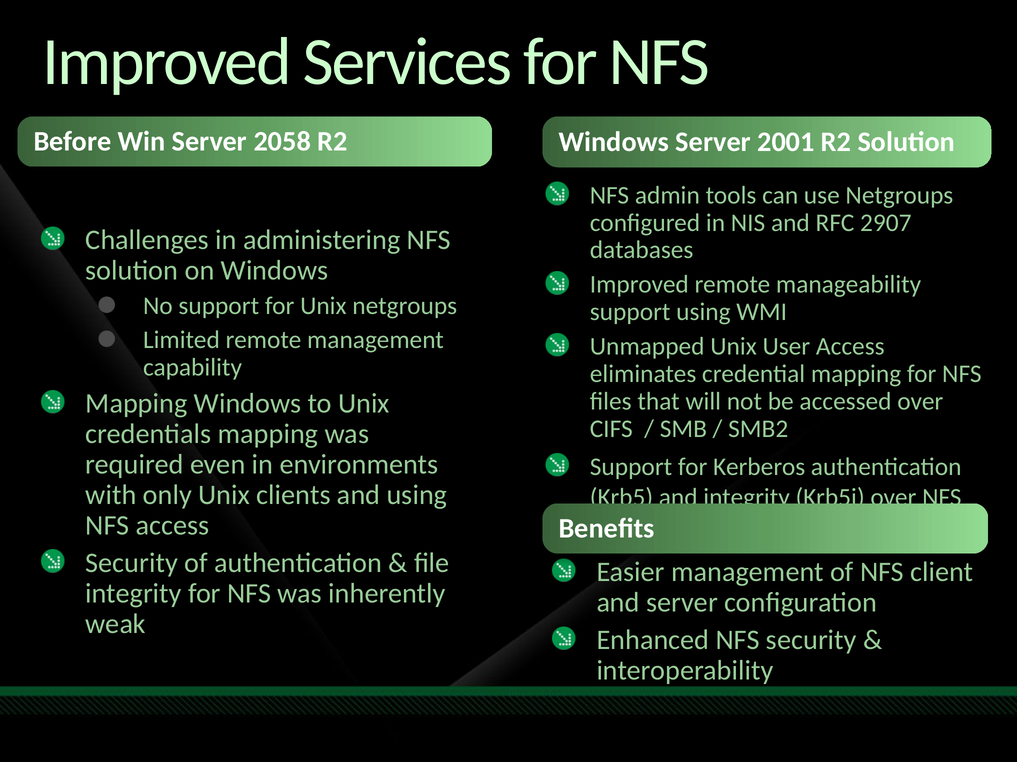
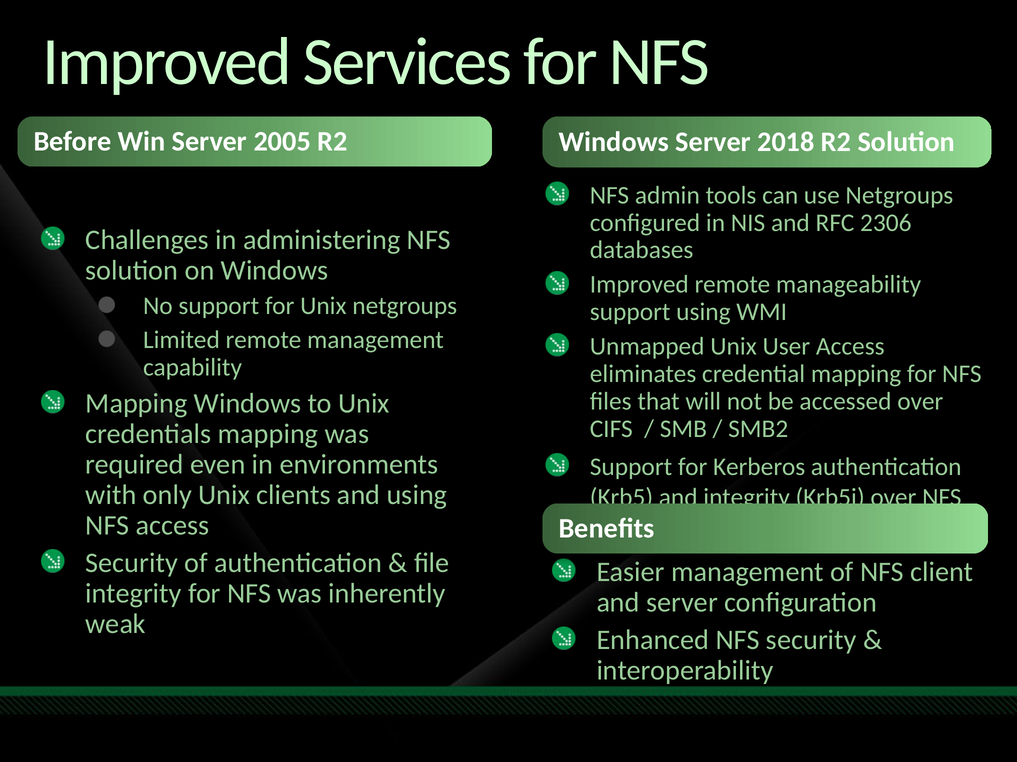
2058: 2058 -> 2005
2001: 2001 -> 2018
2907: 2907 -> 2306
